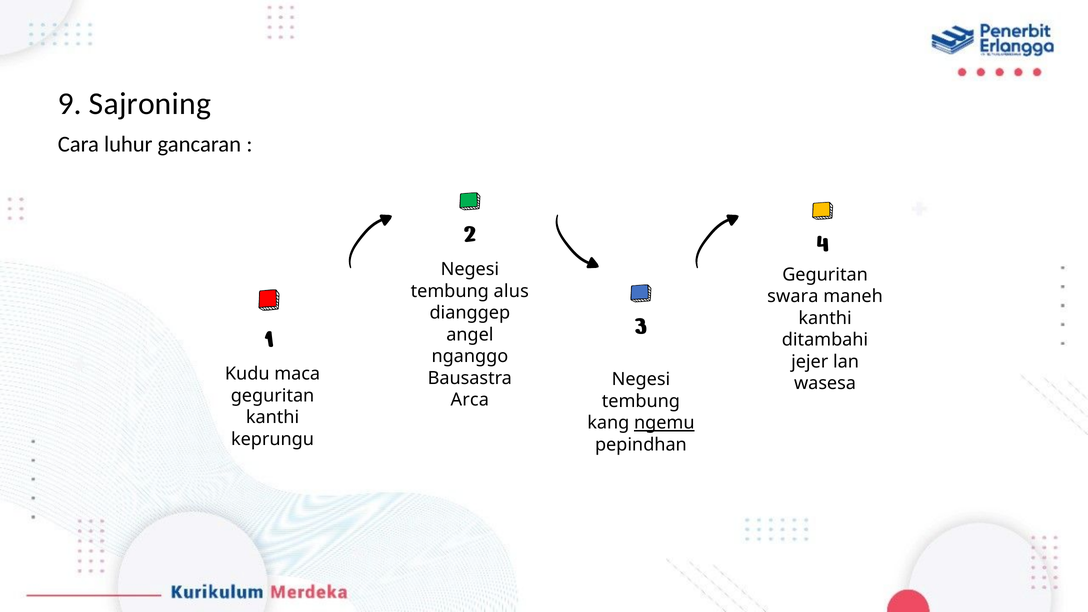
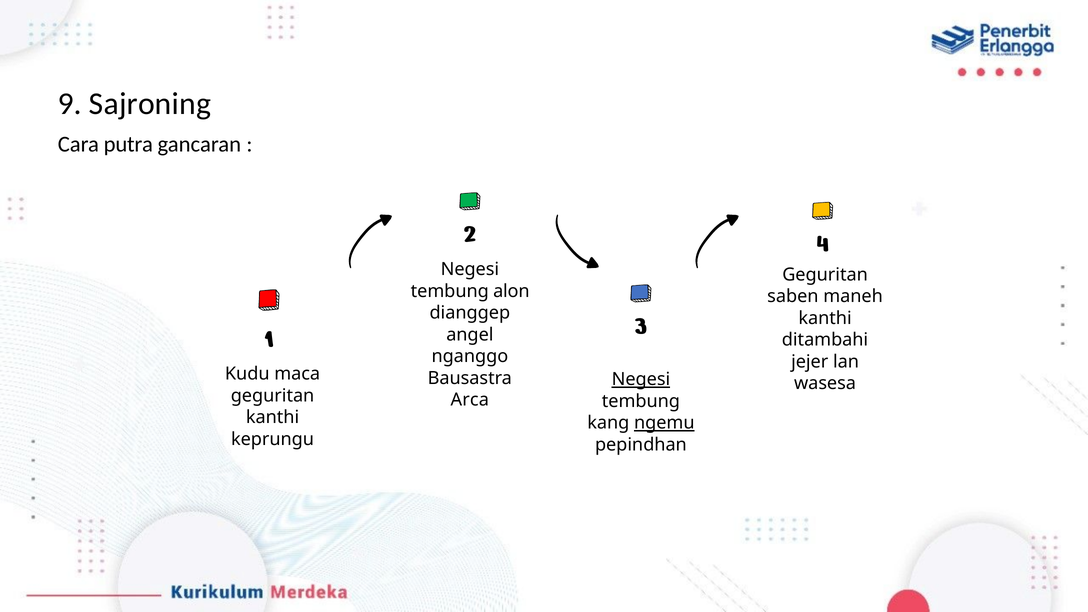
luhur: luhur -> putra
alus: alus -> alon
swara: swara -> saben
Negesi at (641, 379) underline: none -> present
